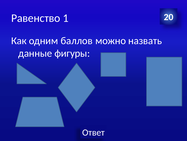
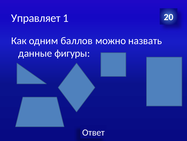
Равенство: Равенство -> Управляет
